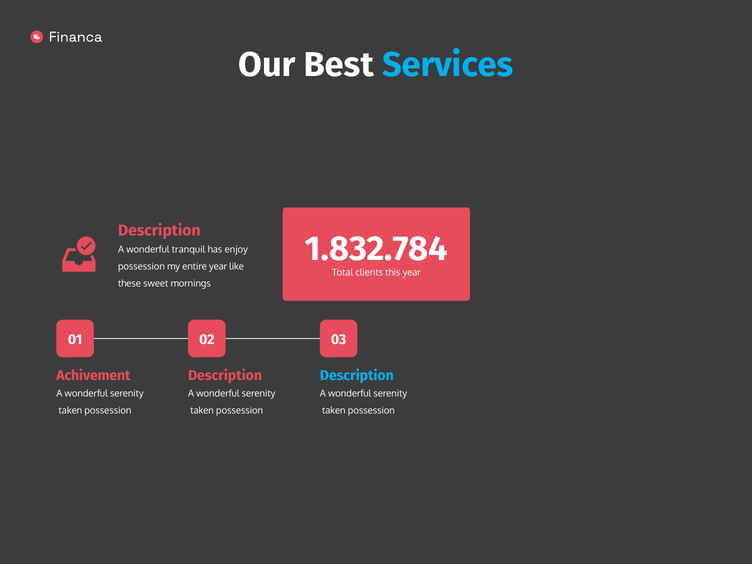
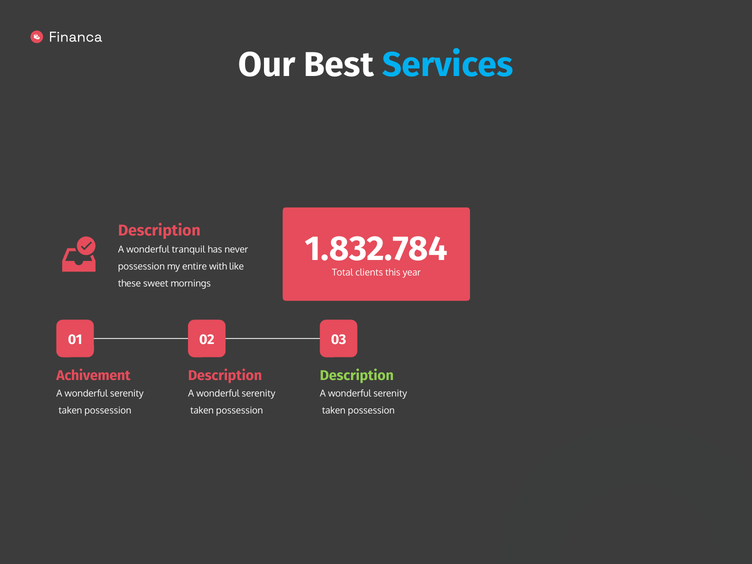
enjoy: enjoy -> never
entire year: year -> with
Description at (357, 375) colour: light blue -> light green
